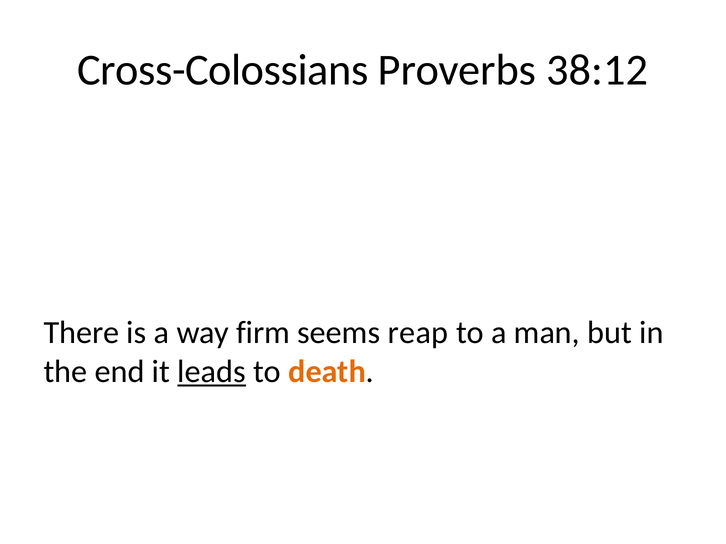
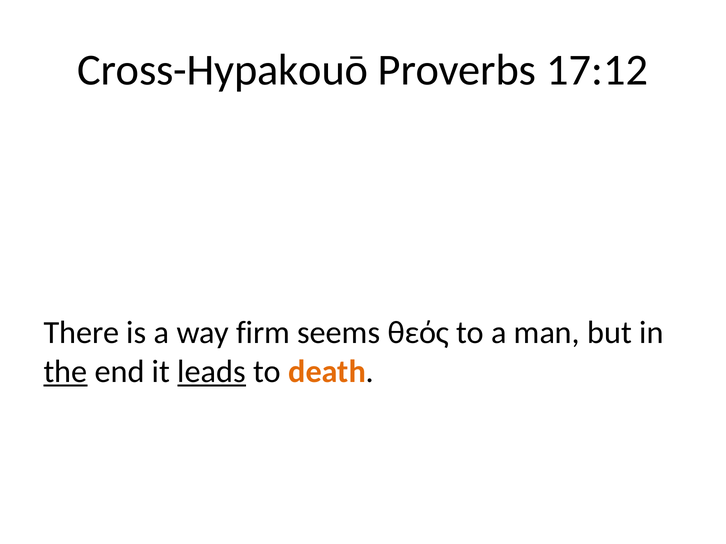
Cross-Colossians: Cross-Colossians -> Cross-Hypakouō
38:12: 38:12 -> 17:12
reap: reap -> θεός
the underline: none -> present
